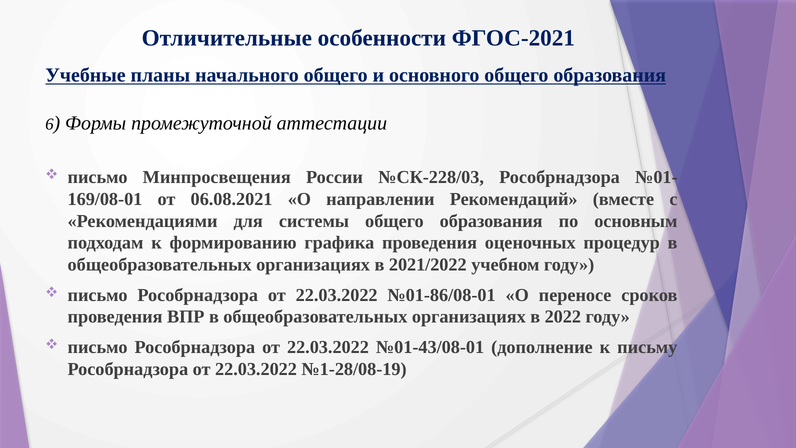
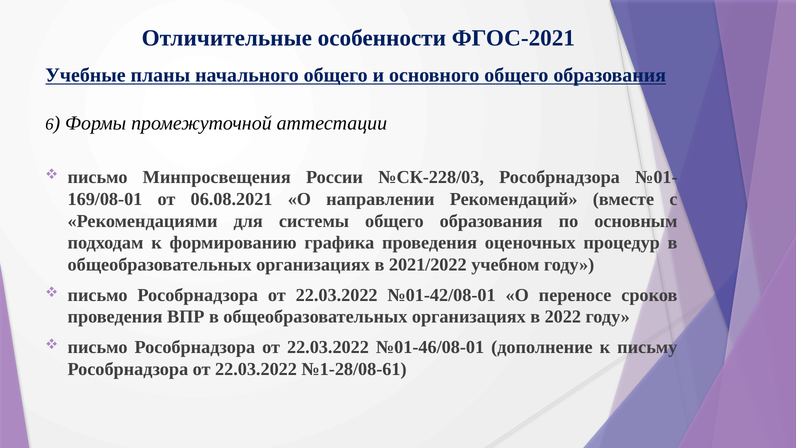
№01-86/08-01: №01-86/08-01 -> №01-42/08-01
№01-43/08-01: №01-43/08-01 -> №01-46/08-01
№1-28/08-19: №1-28/08-19 -> №1-28/08-61
